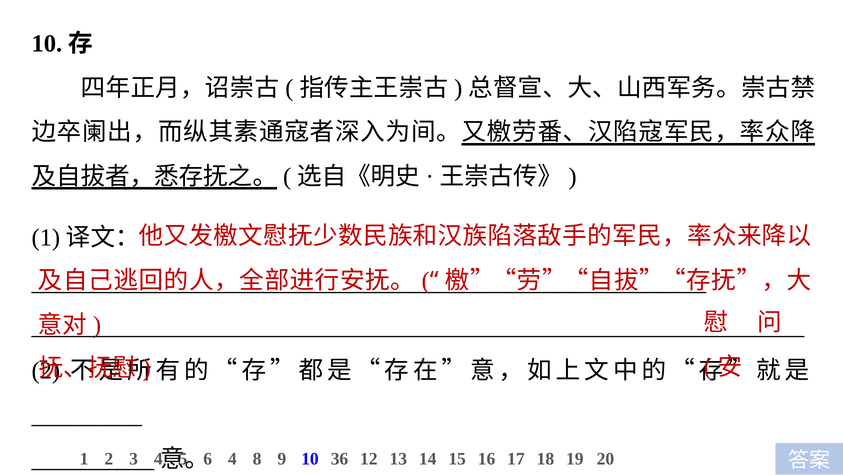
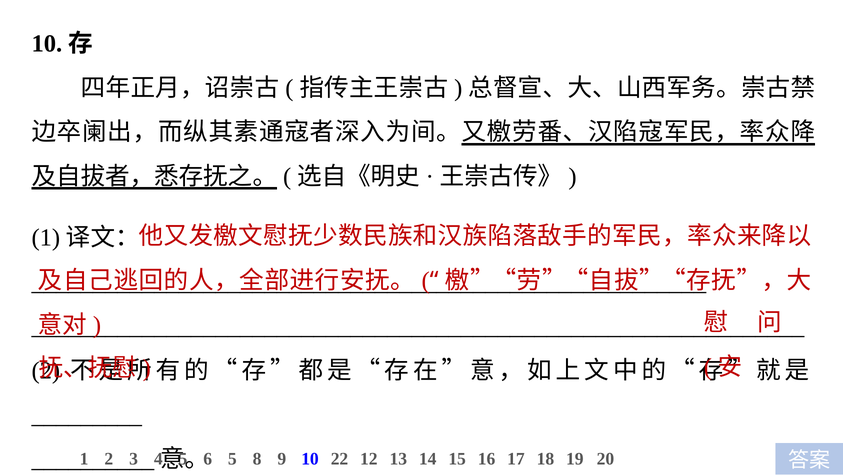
4 at (232, 458): 4 -> 5
36: 36 -> 22
